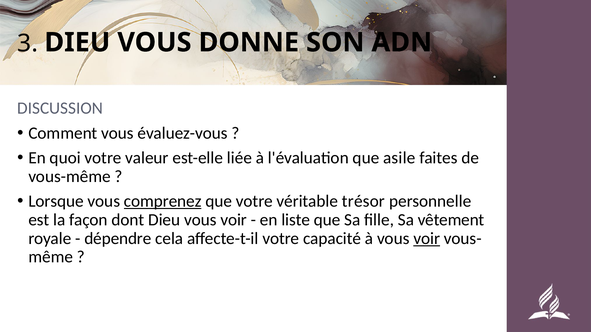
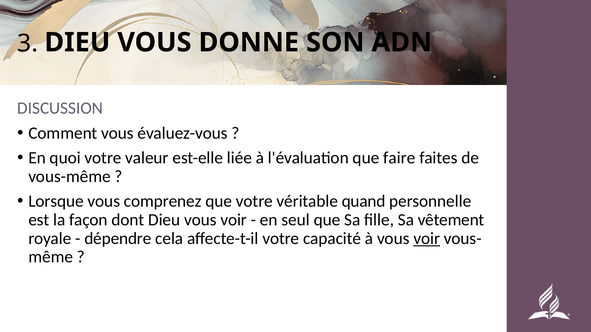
asile: asile -> faire
comprenez underline: present -> none
trésor: trésor -> quand
liste: liste -> seul
